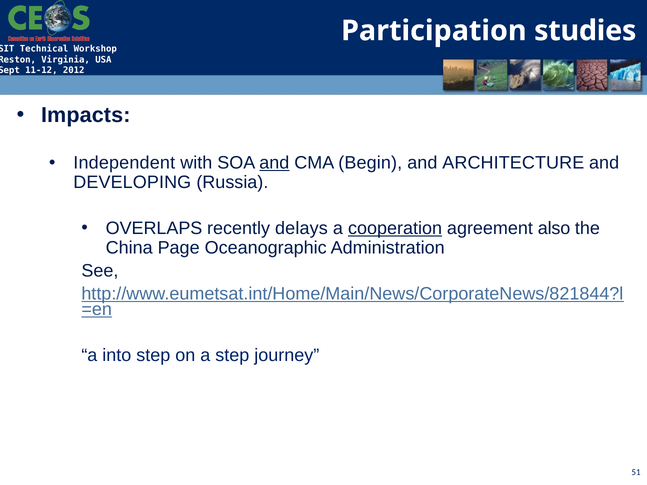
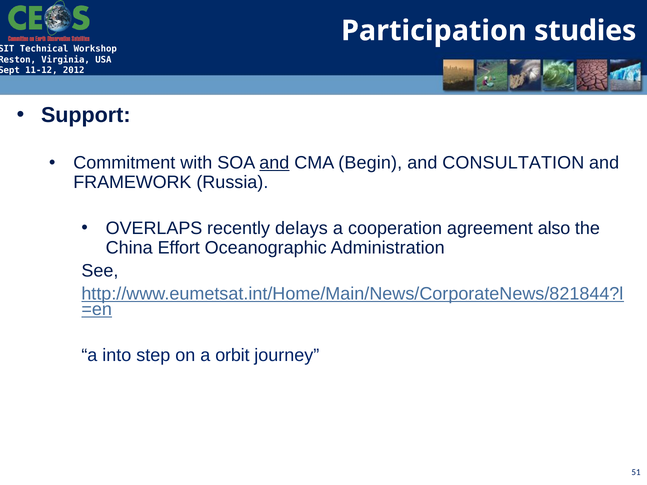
Impacts: Impacts -> Support
Independent: Independent -> Commitment
ARCHITECTURE: ARCHITECTURE -> CONSULTATION
DEVELOPING: DEVELOPING -> FRAMEWORK
cooperation underline: present -> none
Page: Page -> Effort
a step: step -> orbit
